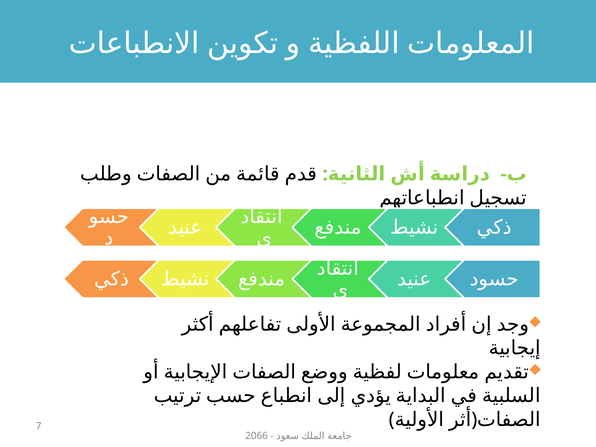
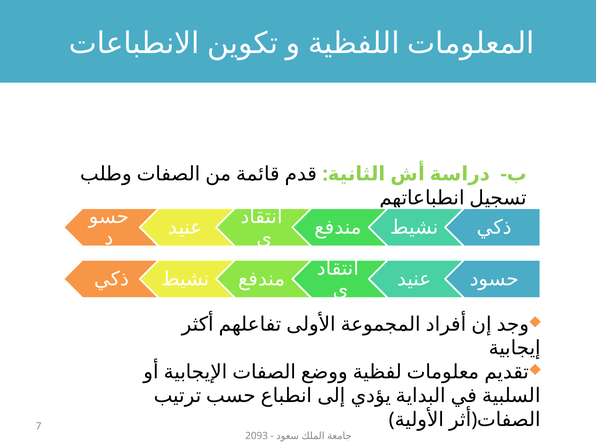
2066: 2066 -> 2093
